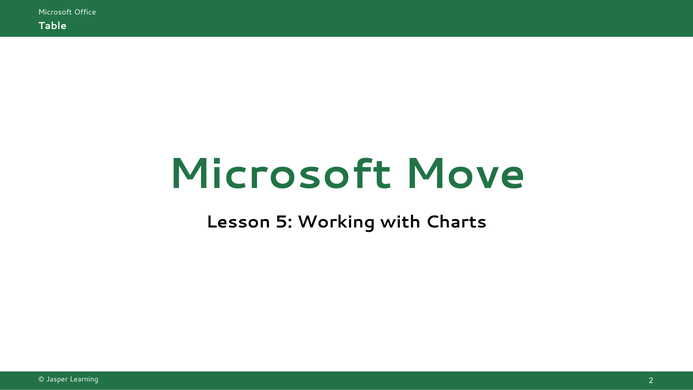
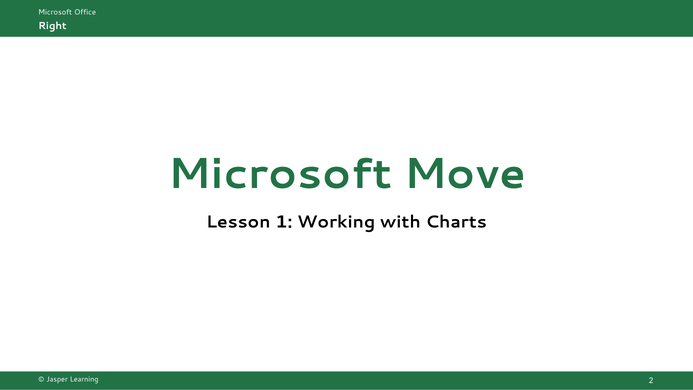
Table: Table -> Right
5: 5 -> 1
